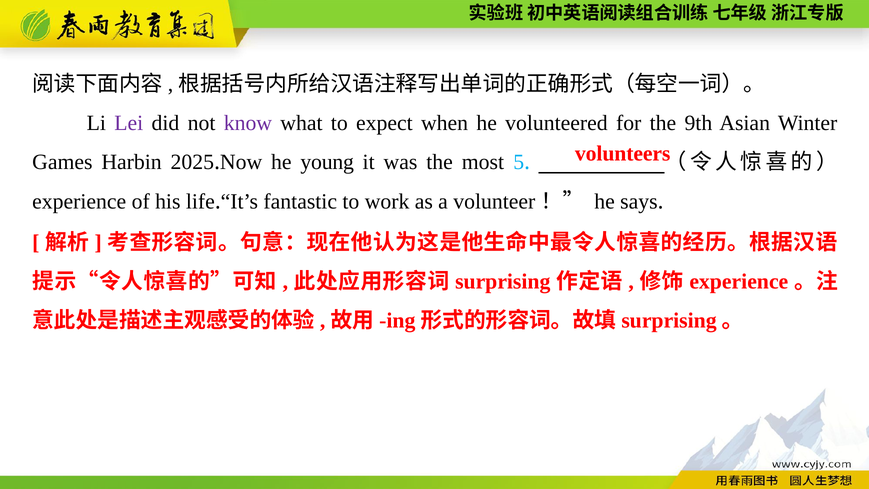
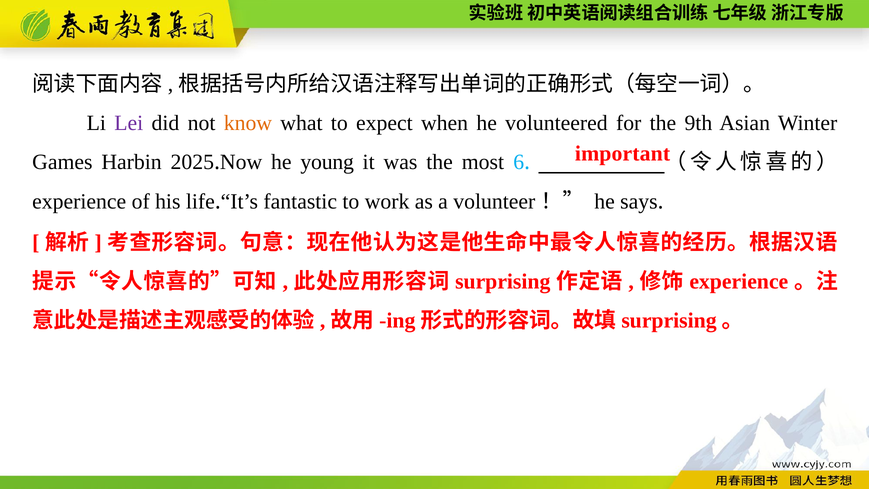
know colour: purple -> orange
volunteers: volunteers -> important
5: 5 -> 6
